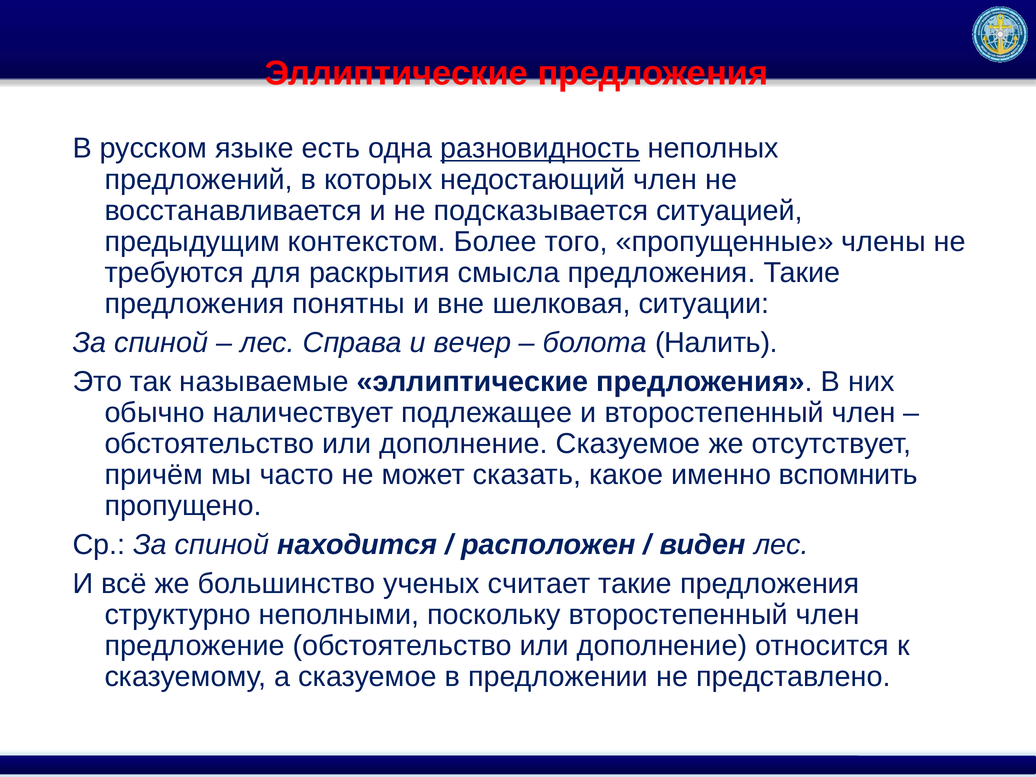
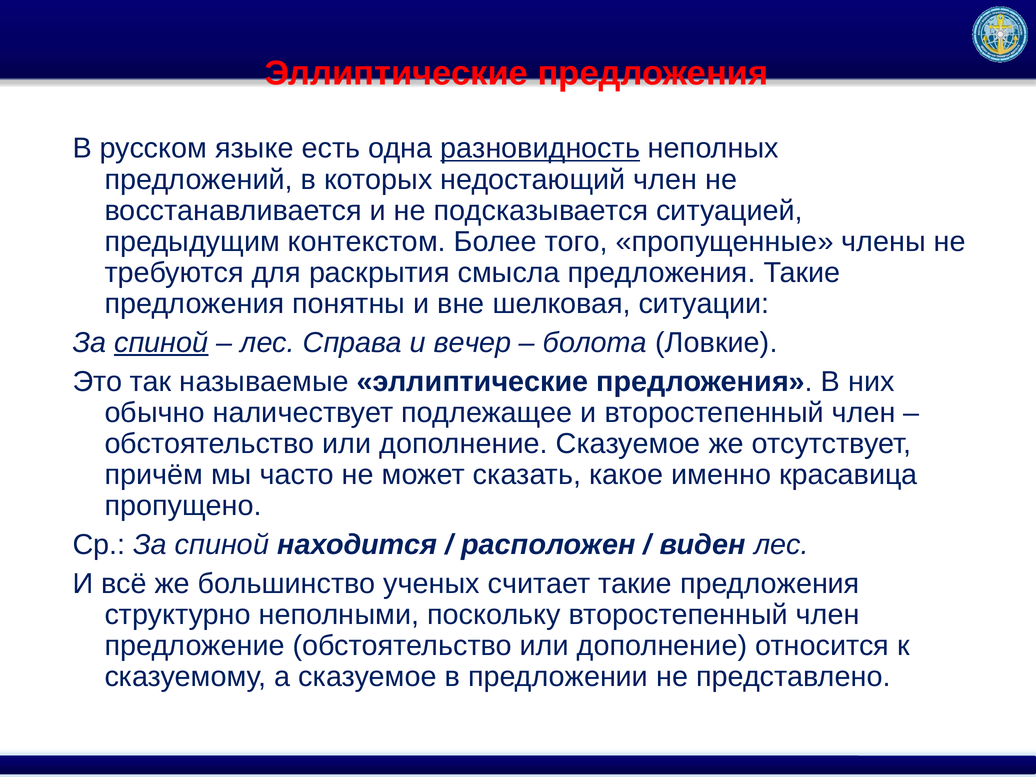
спиной at (161, 343) underline: none -> present
Налить: Налить -> Ловкие
вспомнить: вспомнить -> красавица
